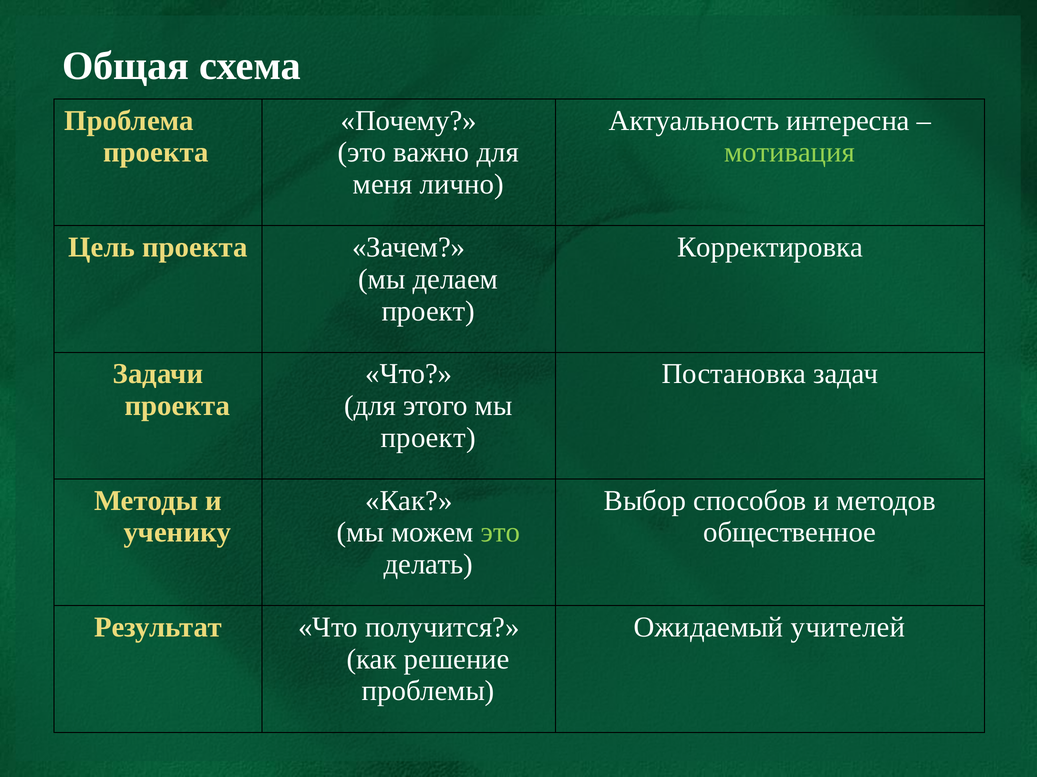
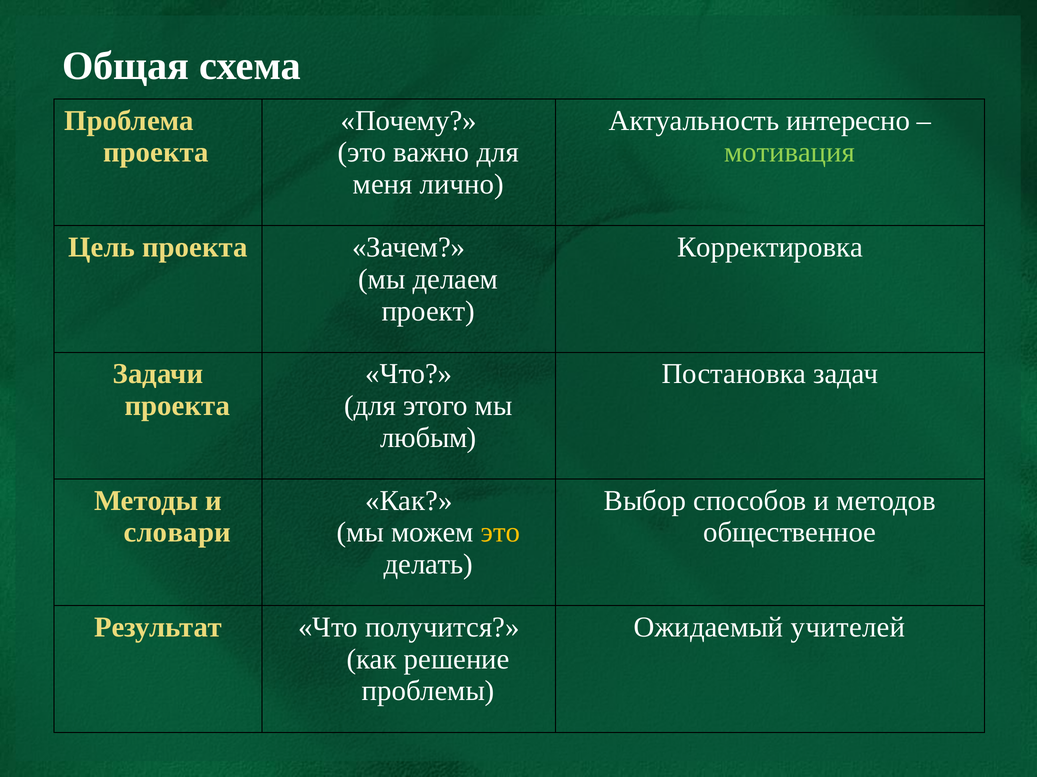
интересна: интересна -> интересно
проект at (428, 438): проект -> любым
ученику: ученику -> словари
это at (500, 533) colour: light green -> yellow
